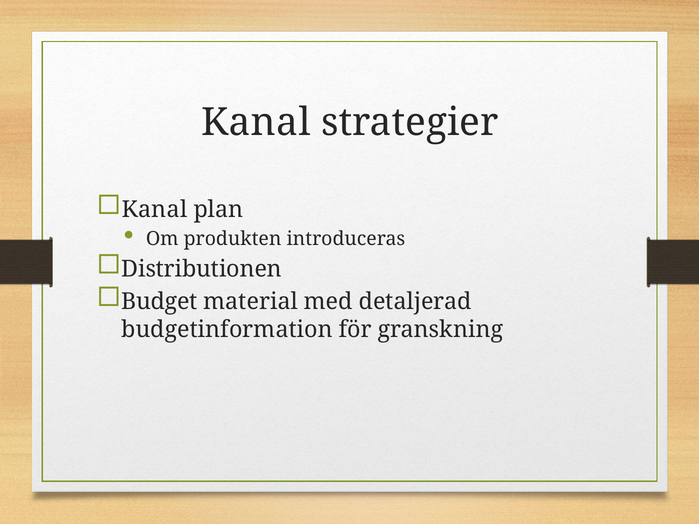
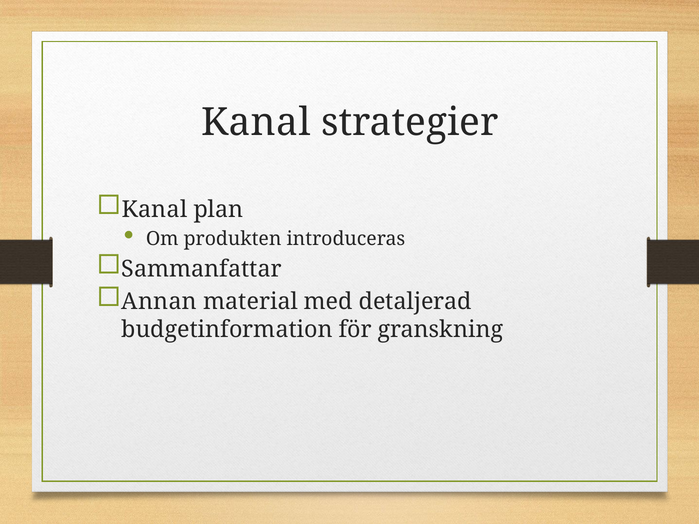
Distributionen: Distributionen -> Sammanfattar
Budget: Budget -> Annan
